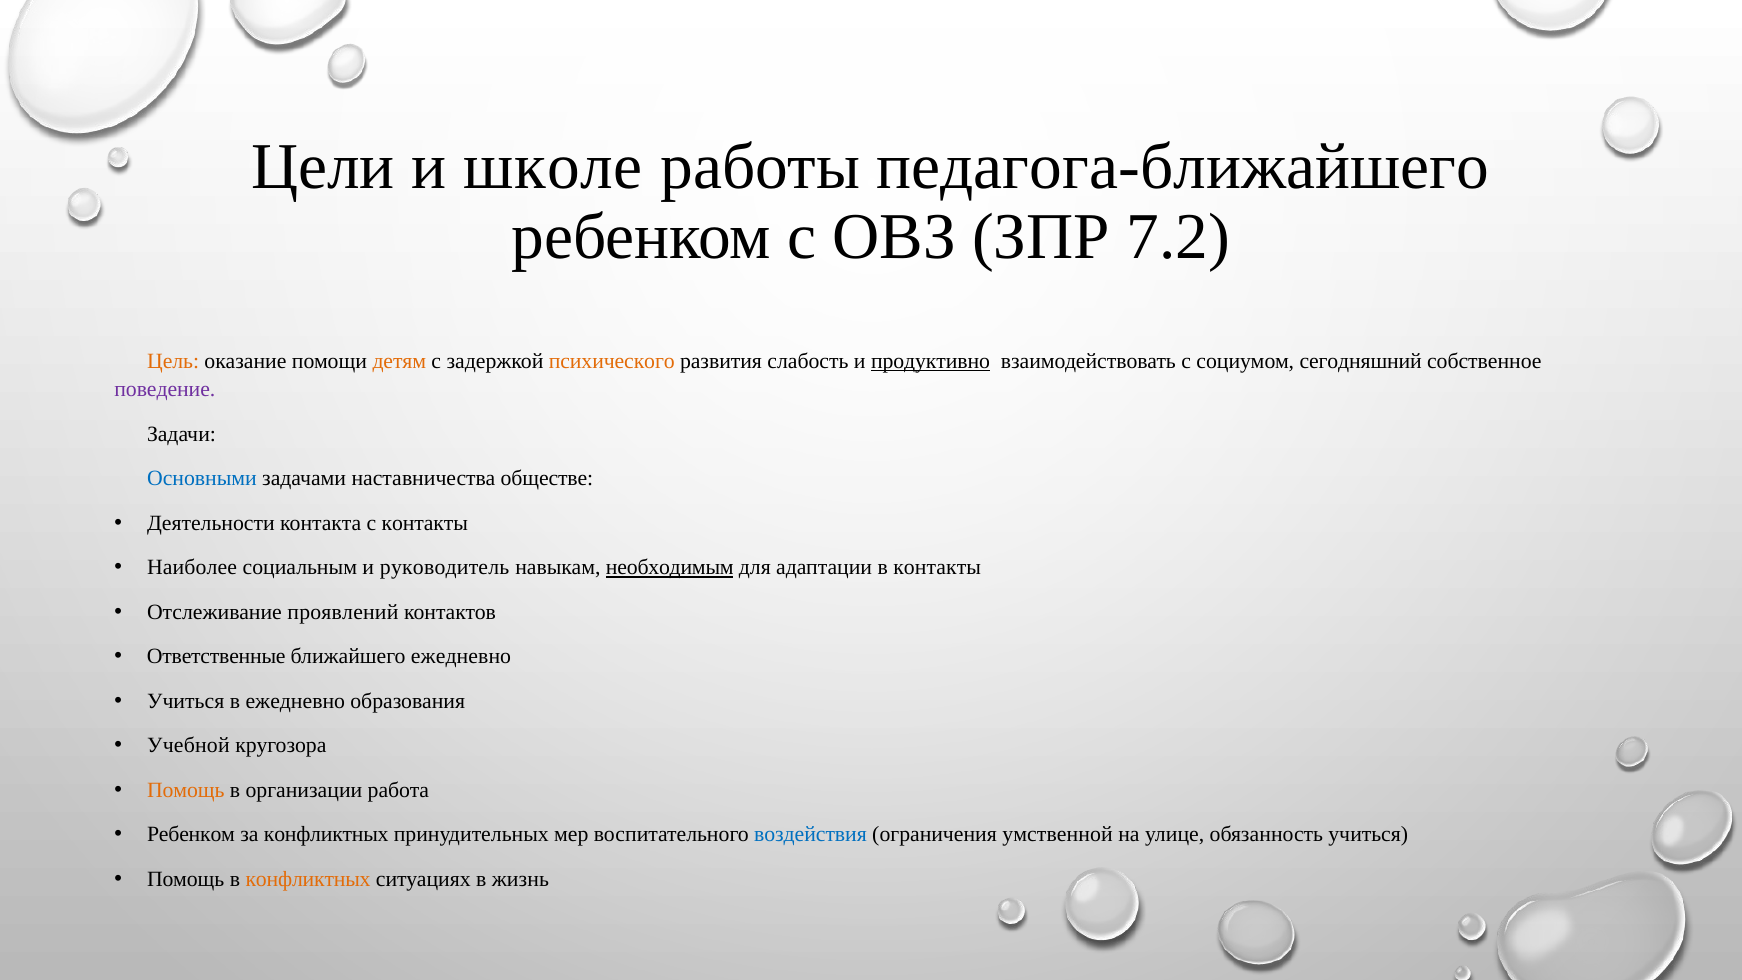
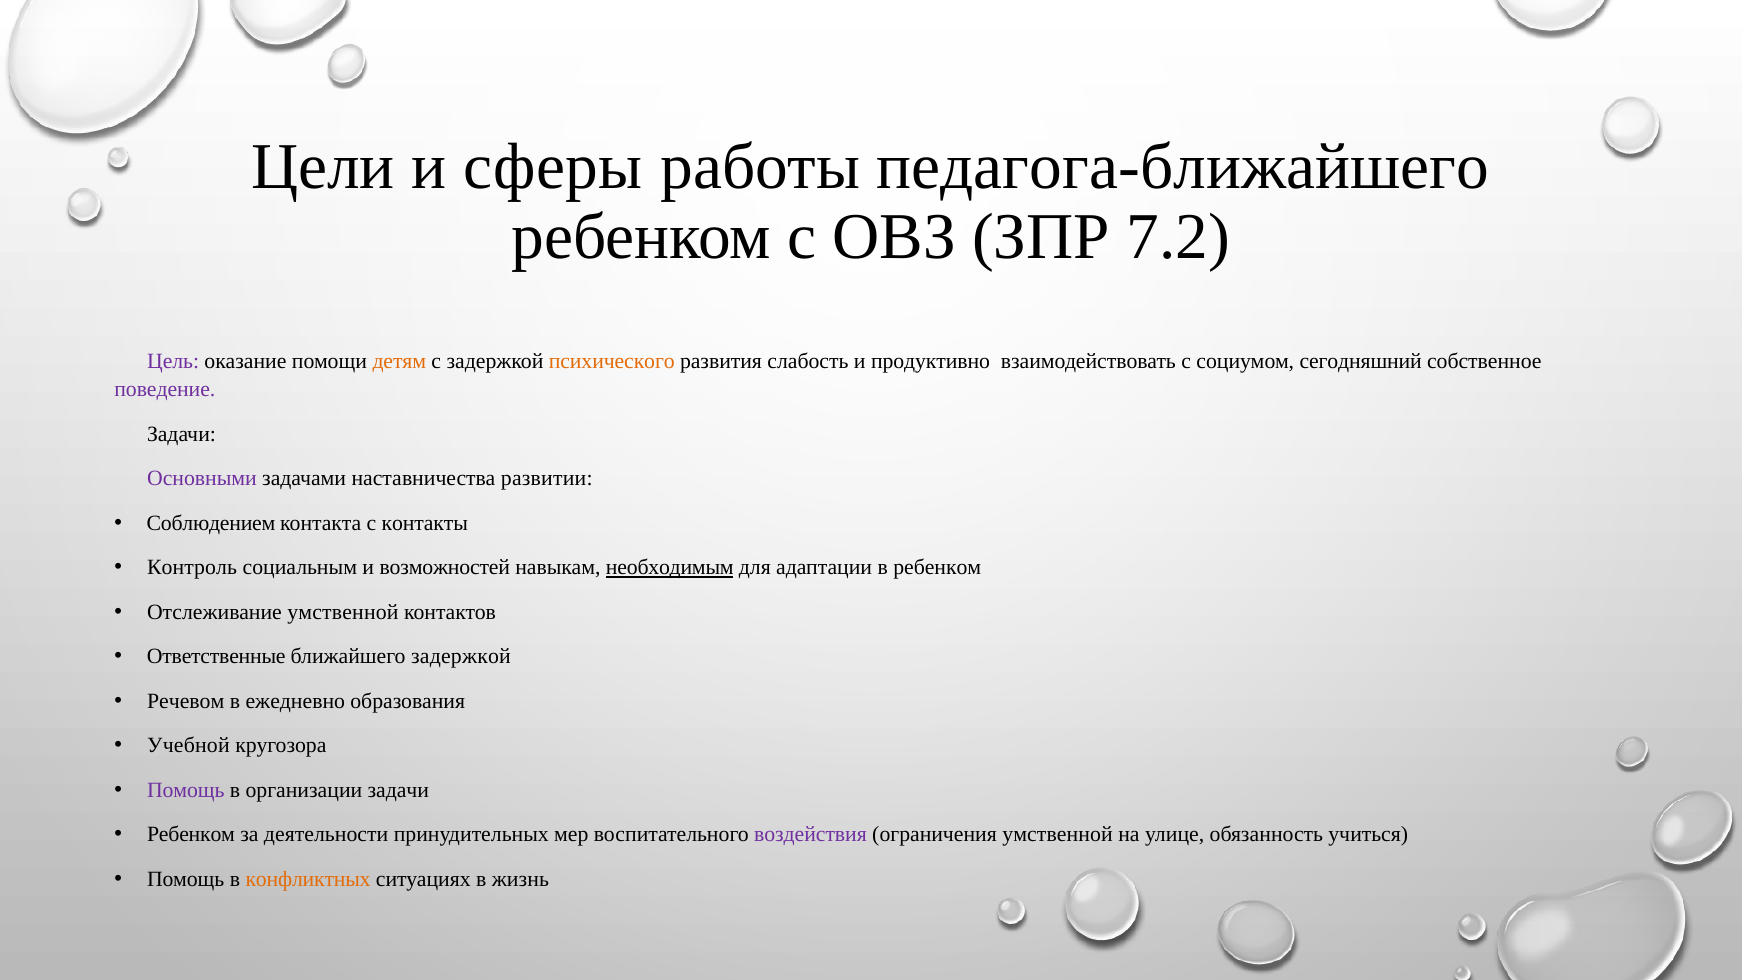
школе: школе -> сферы
Цель colour: orange -> purple
продуктивно underline: present -> none
Основными colour: blue -> purple
обществе: обществе -> развитии
Деятельности: Деятельности -> Соблюдением
Наиболее: Наиболее -> Контроль
руководитель: руководитель -> возможностей
в контакты: контакты -> ребенком
Отслеживание проявлений: проявлений -> умственной
ближайшего ежедневно: ежедневно -> задержкой
Учиться at (186, 701): Учиться -> Речевом
Помощь at (186, 790) colour: orange -> purple
организации работа: работа -> задачи
за конфликтных: конфликтных -> деятельности
воздействия colour: blue -> purple
